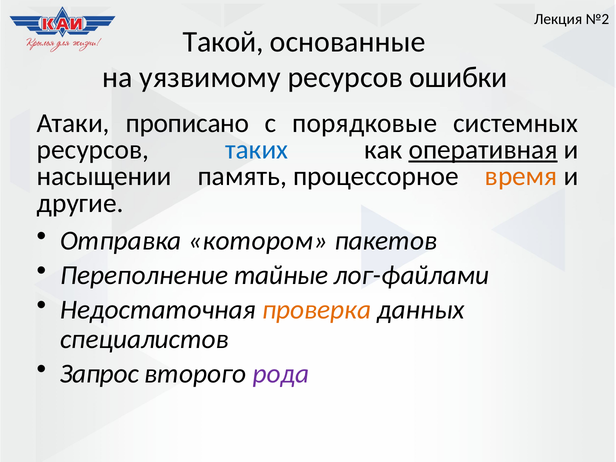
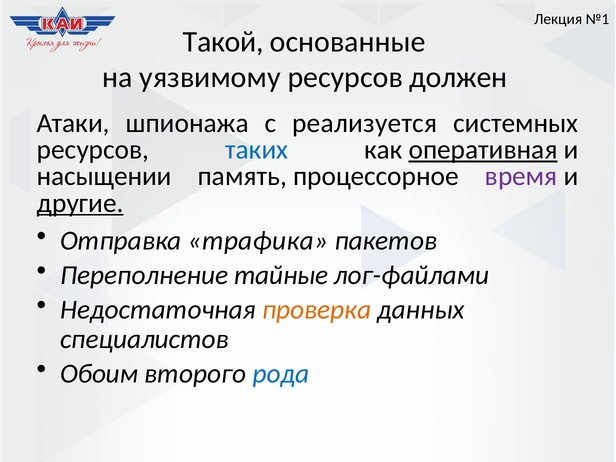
№2: №2 -> №1
ошибки: ошибки -> должен
прописано: прописано -> шпионажа
порядковые: порядковые -> реализуется
время colour: orange -> purple
другие underline: none -> present
котором: котором -> трафика
Запрос: Запрос -> Обоим
рода colour: purple -> blue
